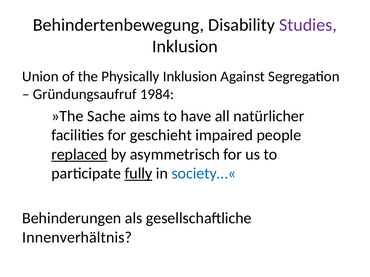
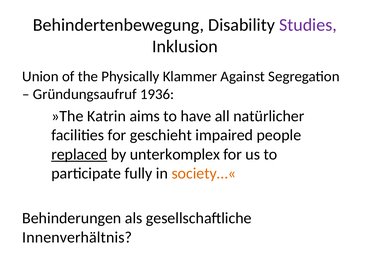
Physically Inklusion: Inklusion -> Klammer
1984: 1984 -> 1936
Sache: Sache -> Katrin
asymmetrisch: asymmetrisch -> unterkomplex
fully underline: present -> none
society…« colour: blue -> orange
